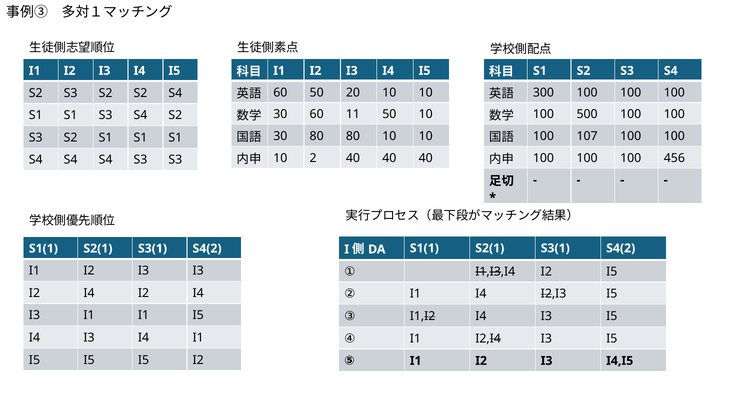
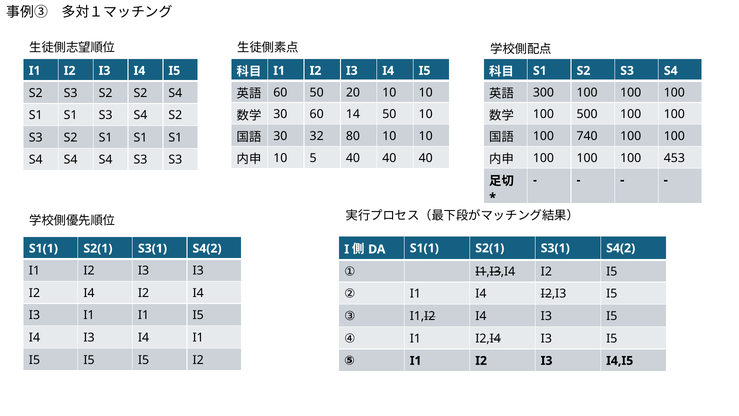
11: 11 -> 14
30 80: 80 -> 32
107: 107 -> 740
2: 2 -> 5
456: 456 -> 453
